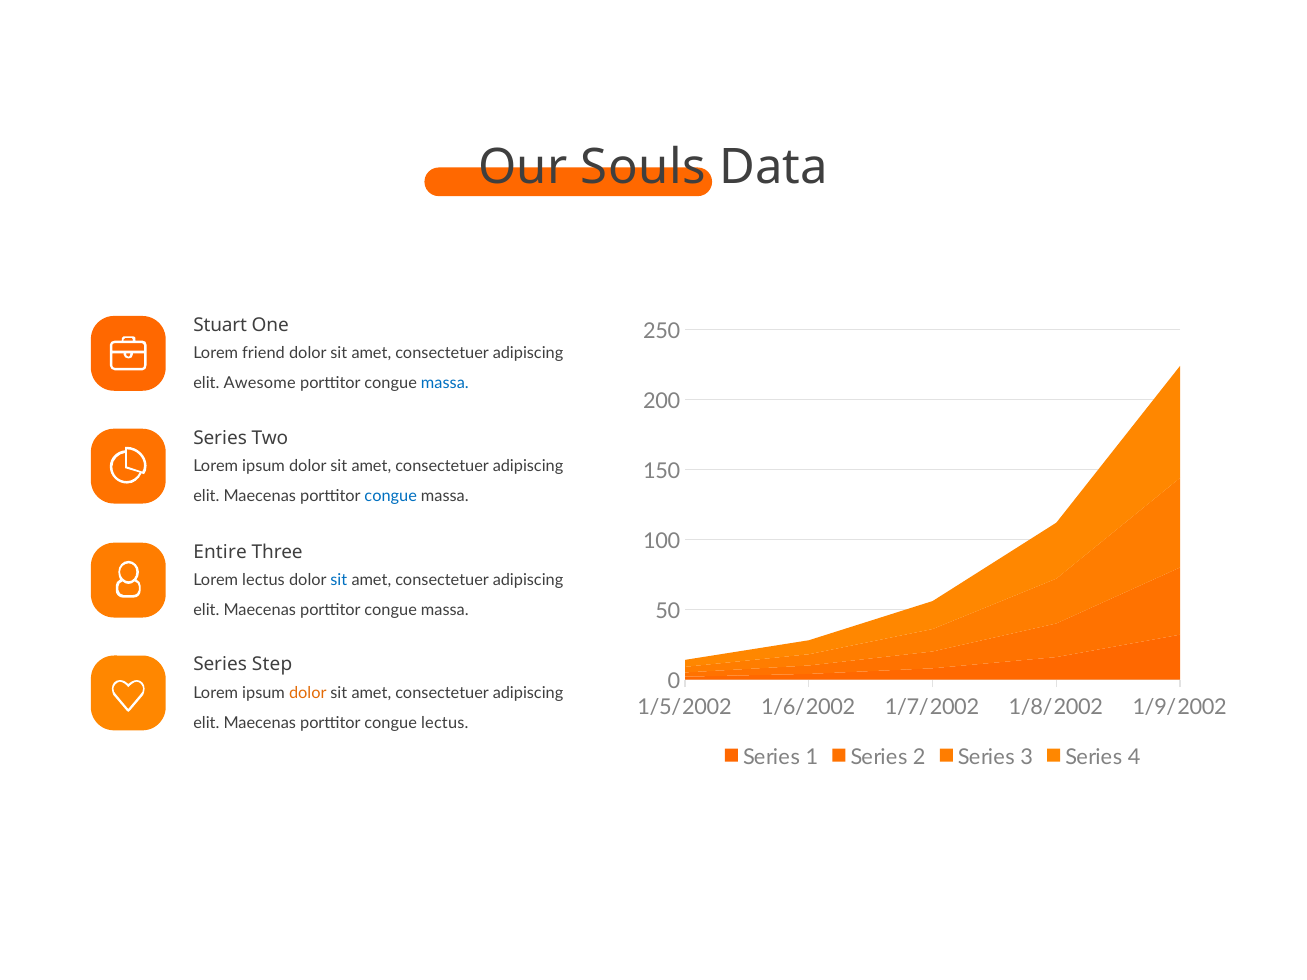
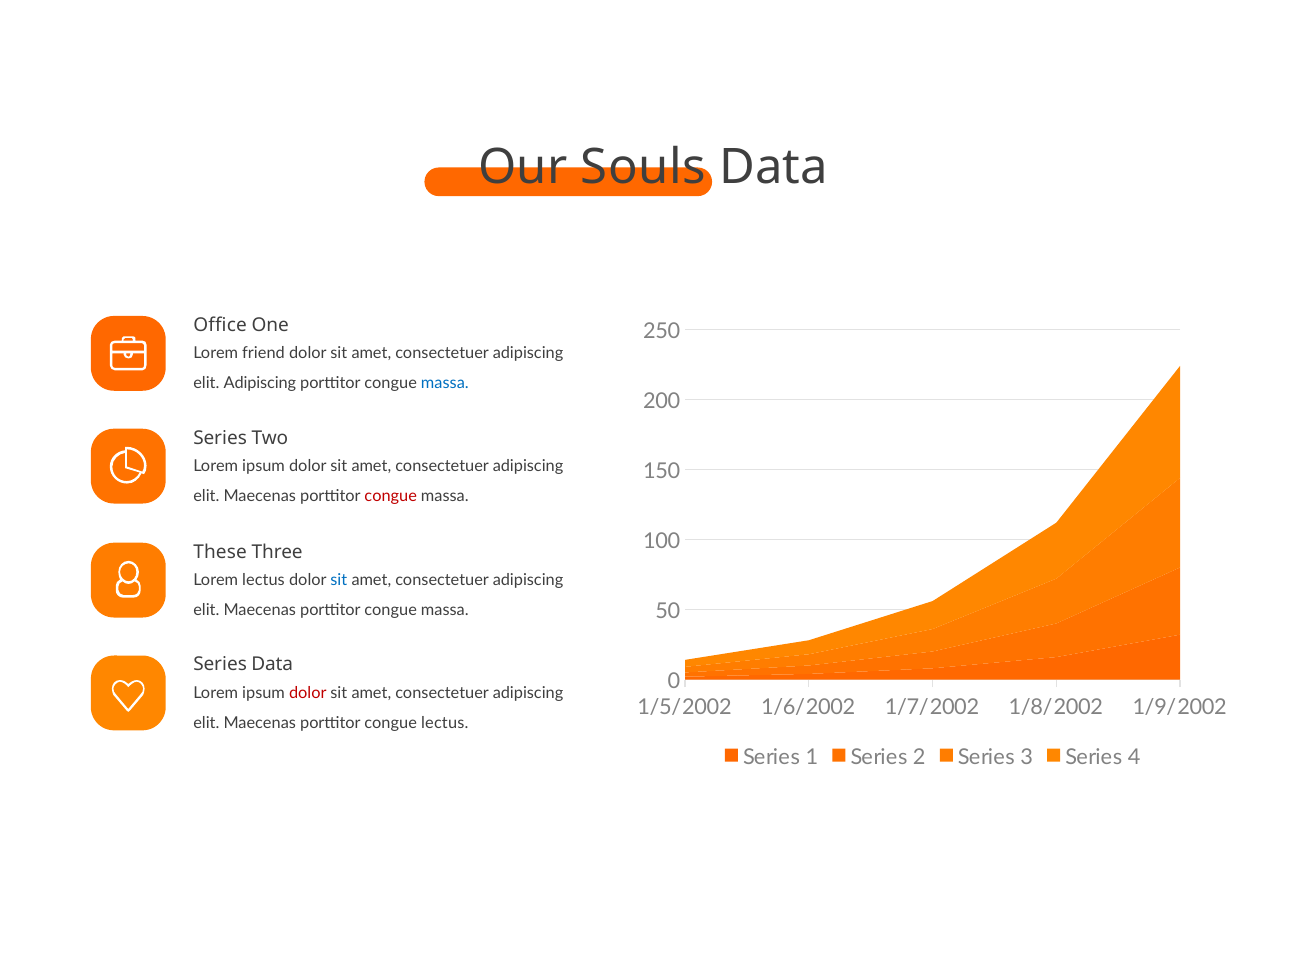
Stuart: Stuart -> Office
elit Awesome: Awesome -> Adipiscing
congue at (391, 496) colour: blue -> red
Entire: Entire -> These
Series Step: Step -> Data
dolor at (308, 693) colour: orange -> red
